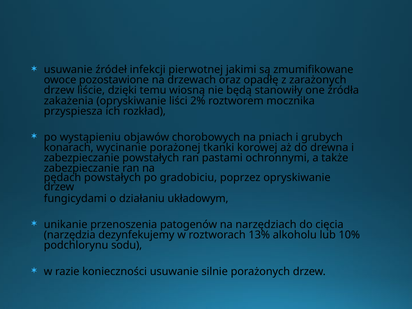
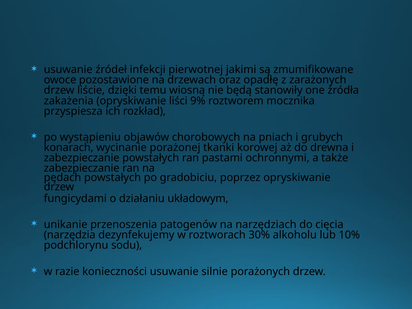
2%: 2% -> 9%
13%: 13% -> 30%
